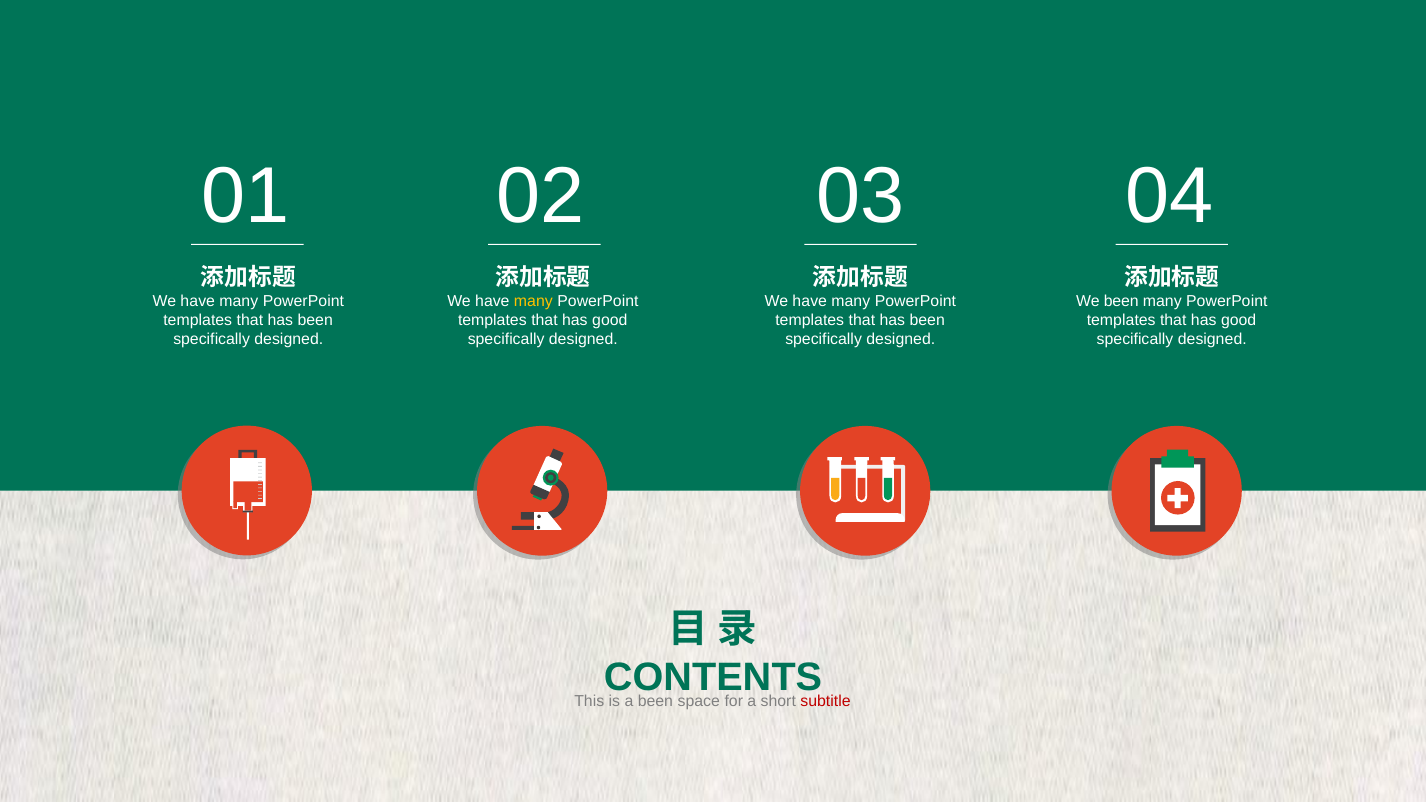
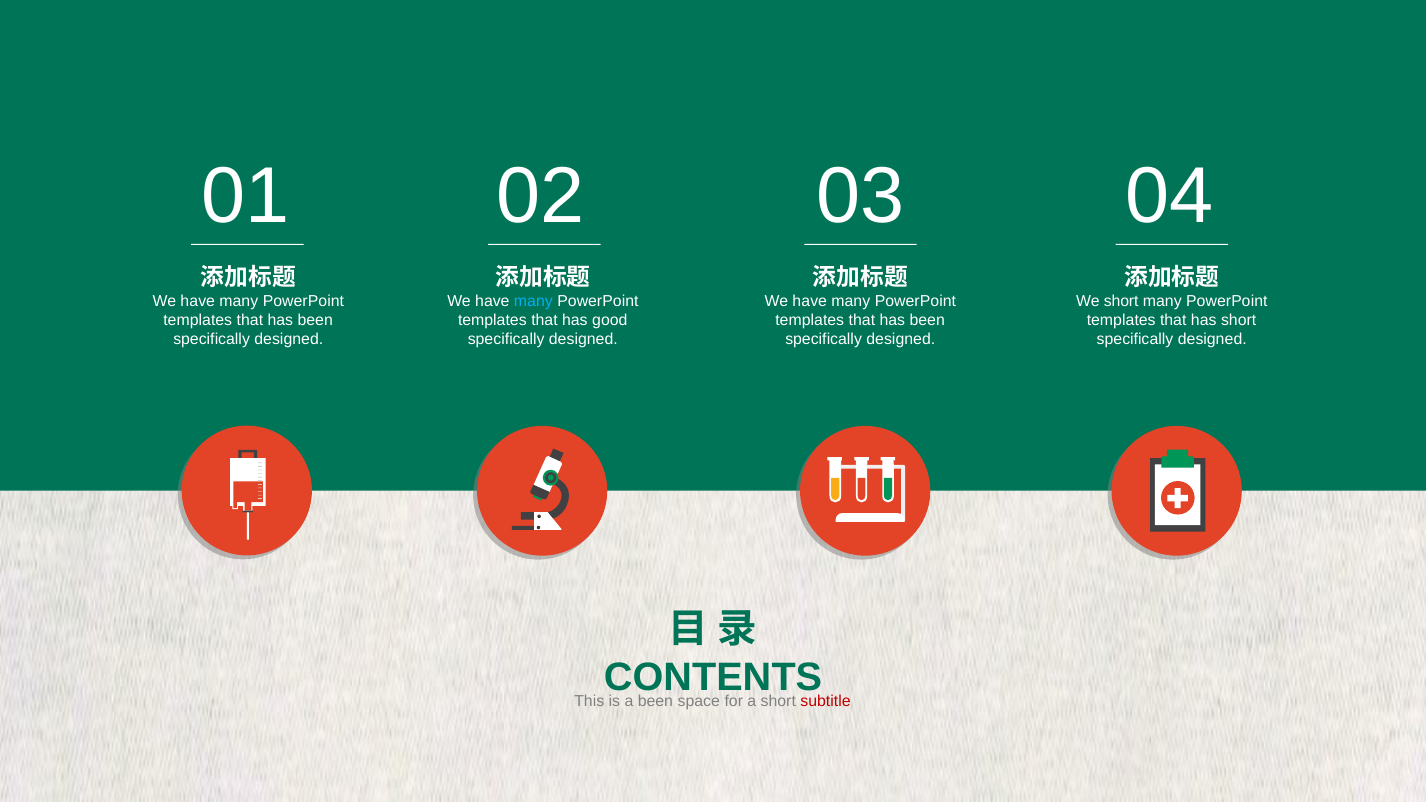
many at (533, 301) colour: yellow -> light blue
We been: been -> short
good at (1239, 320): good -> short
